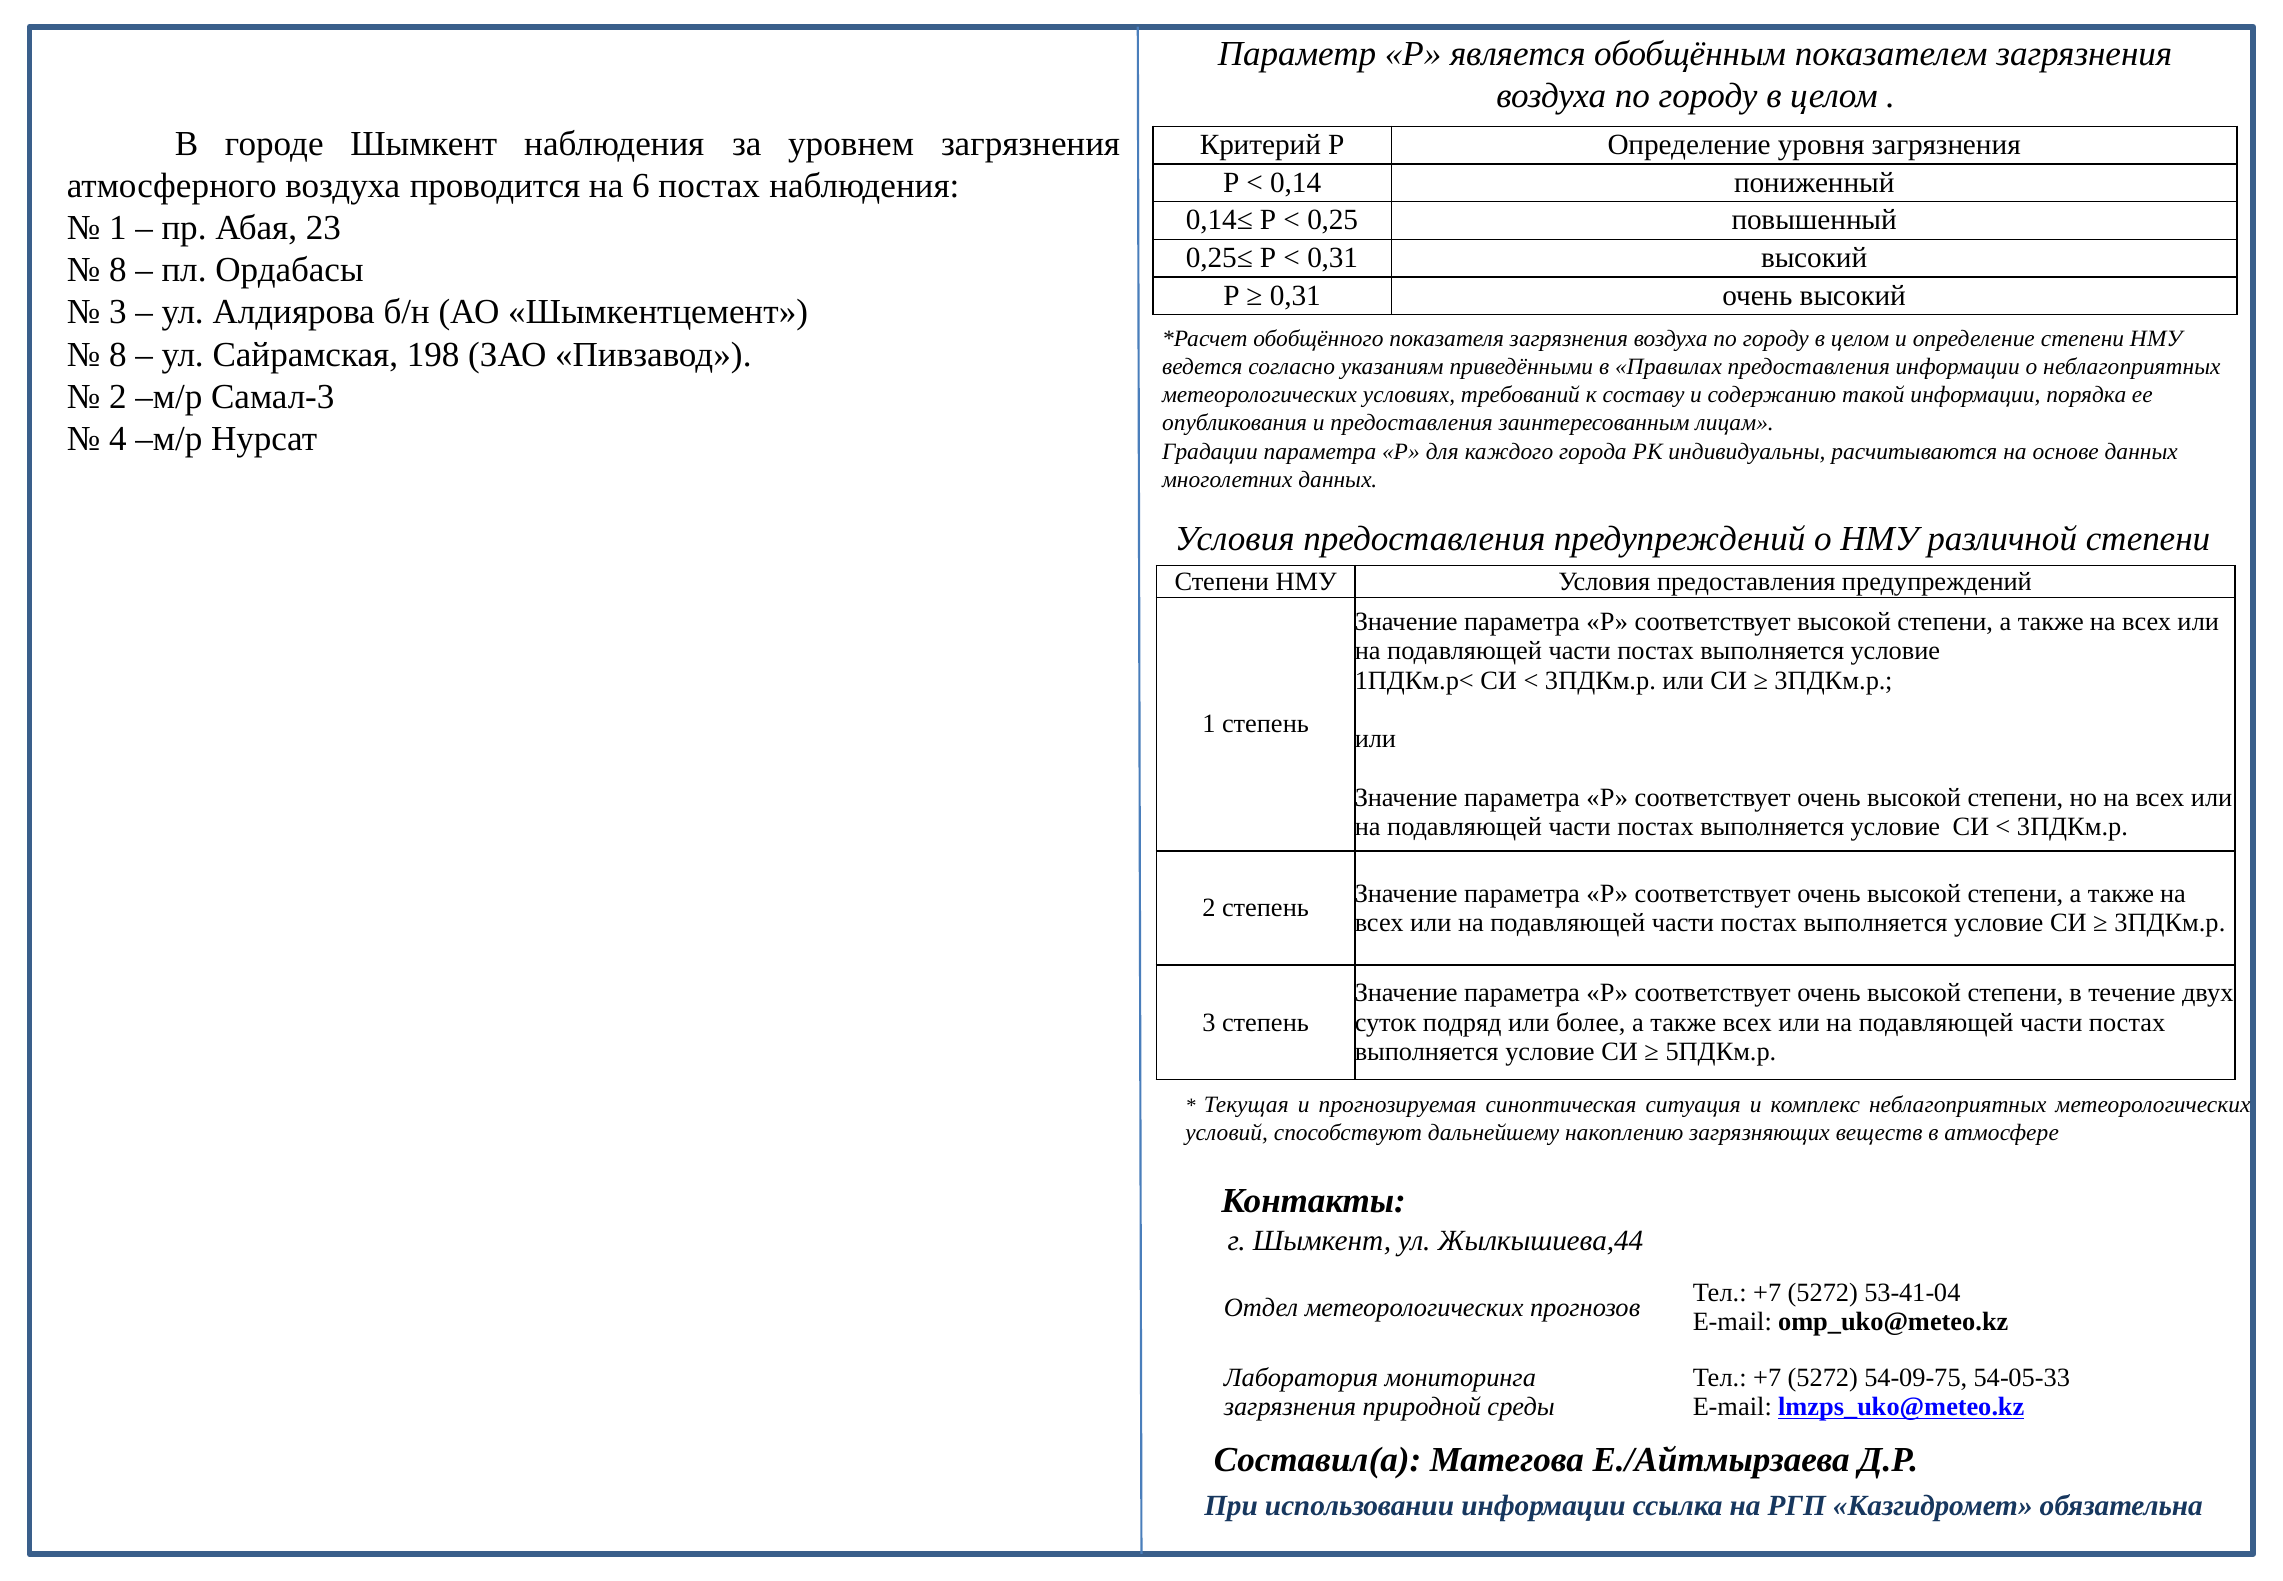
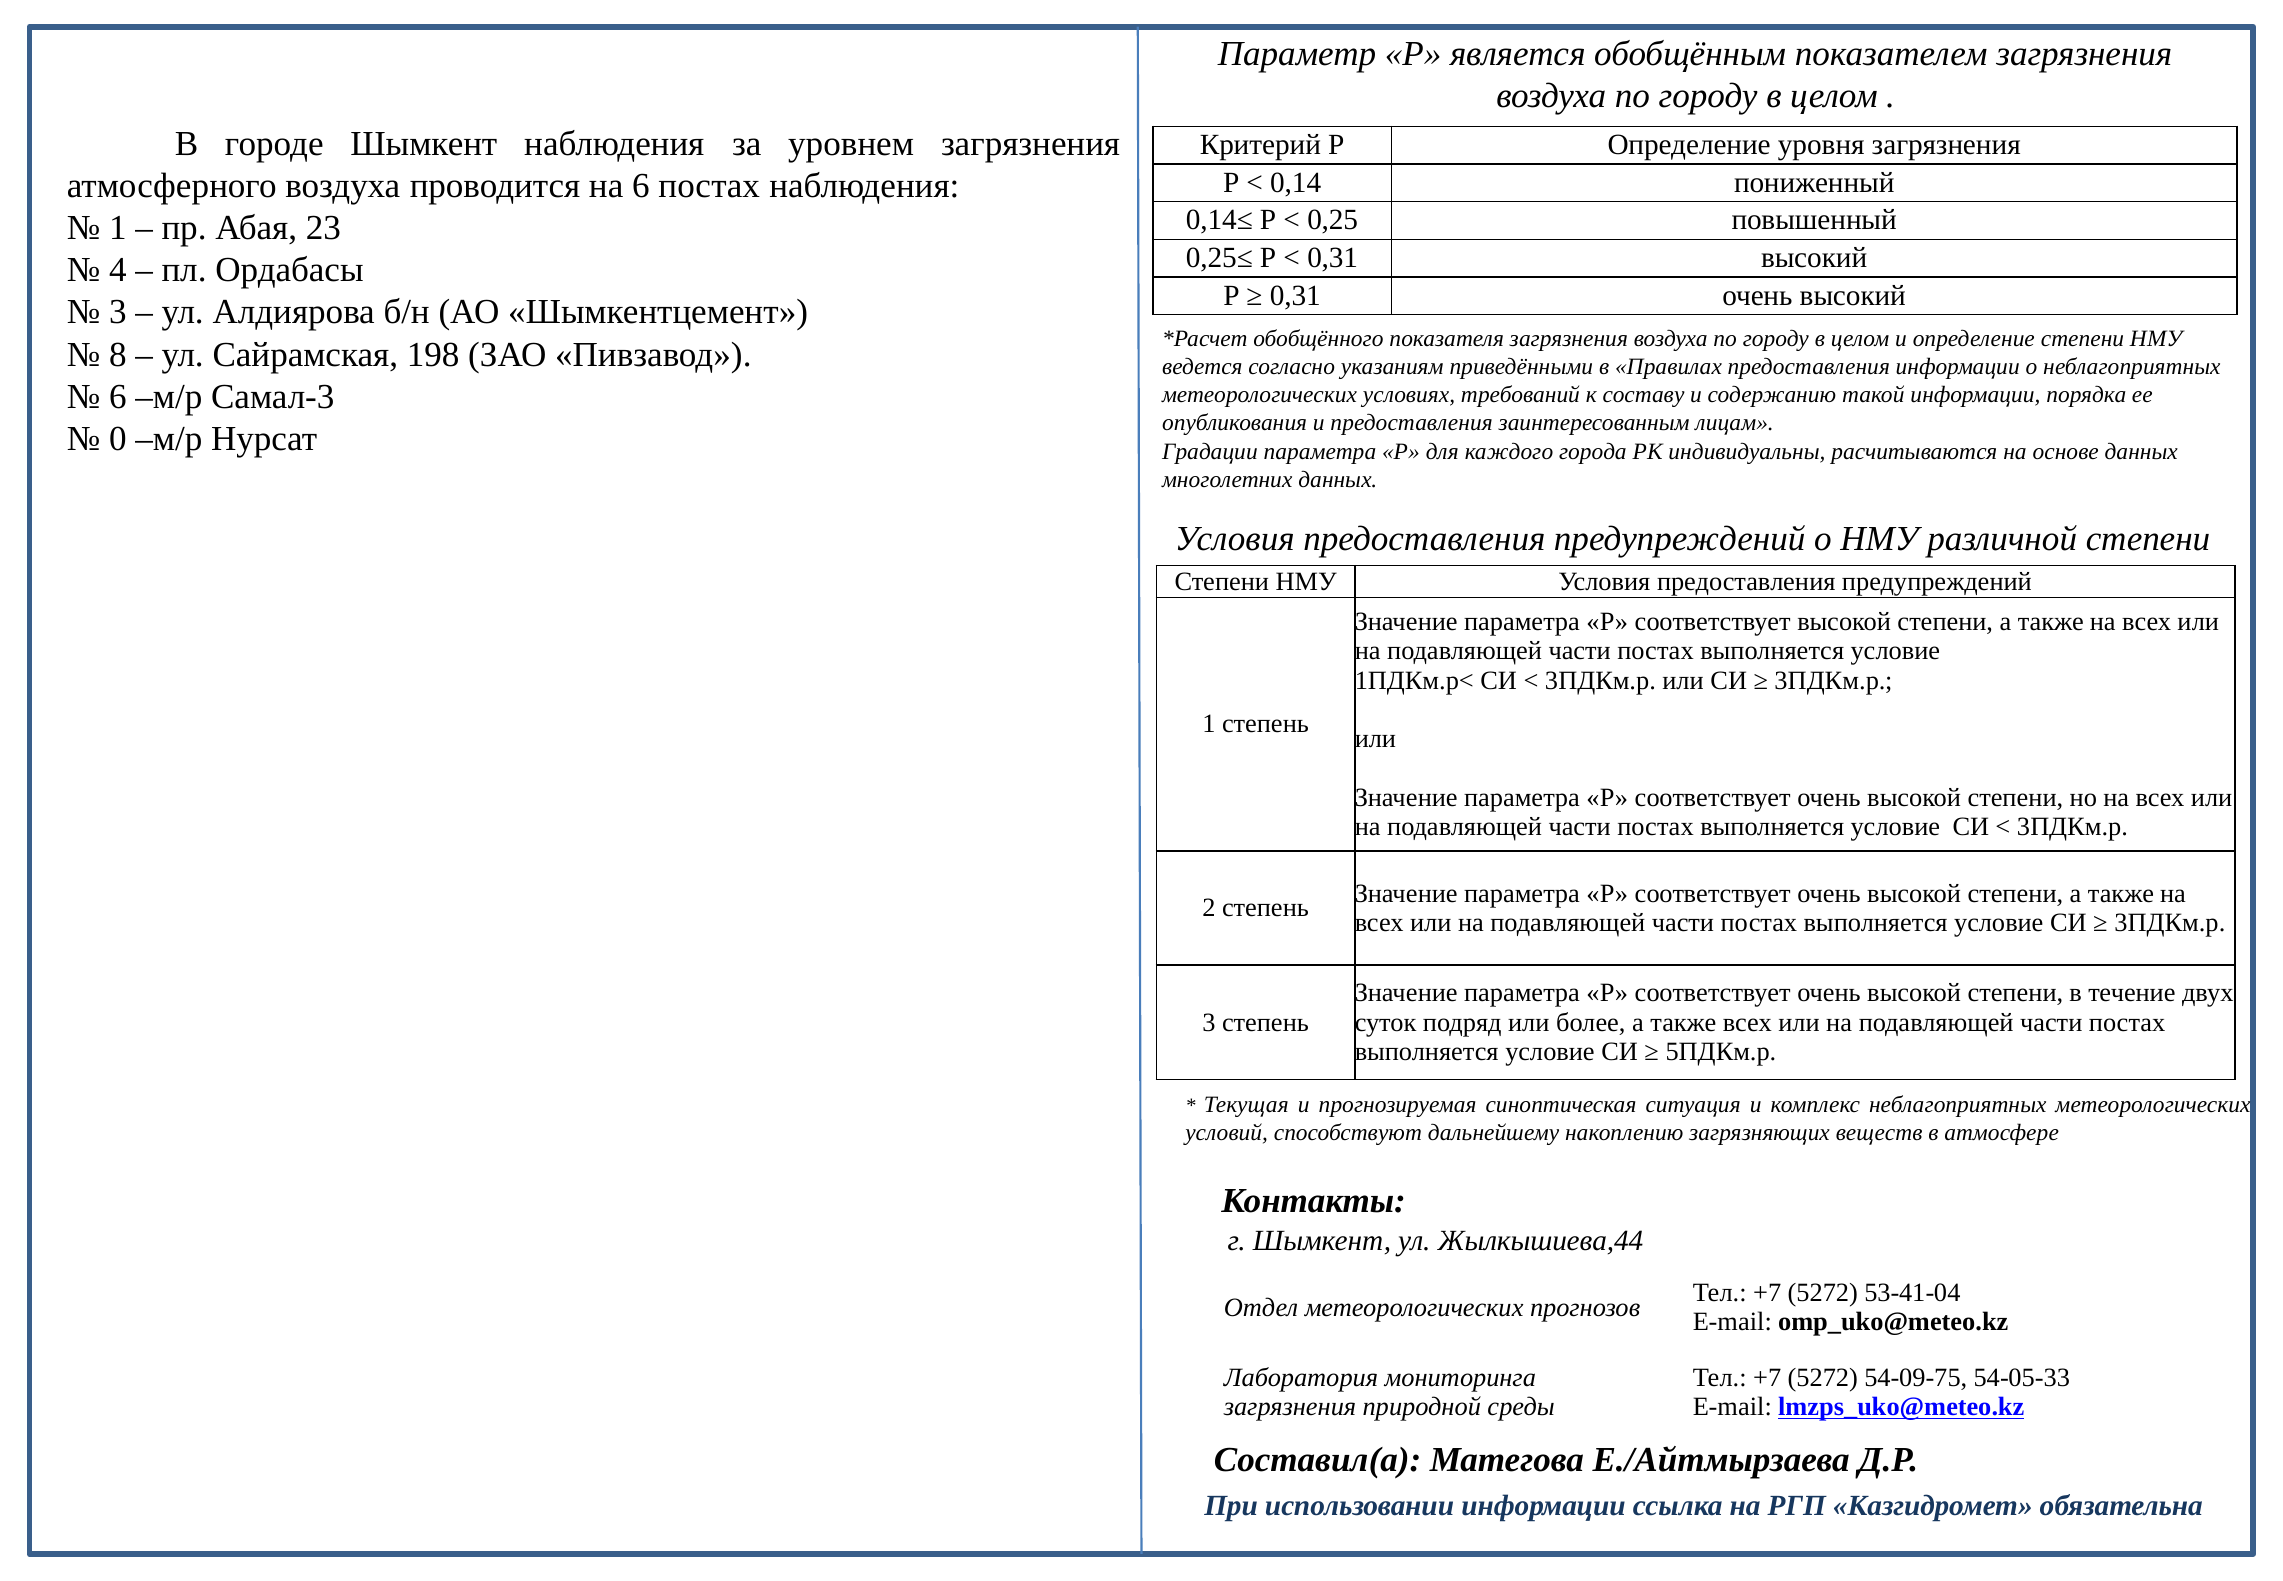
8 at (118, 270): 8 -> 4
2 at (118, 397): 2 -> 6
4: 4 -> 0
